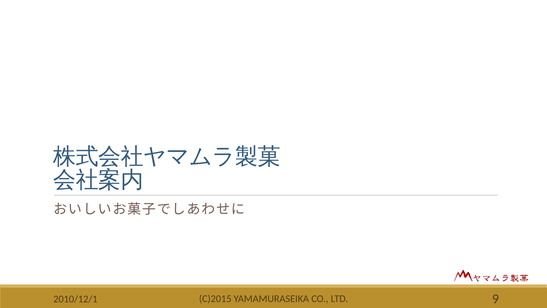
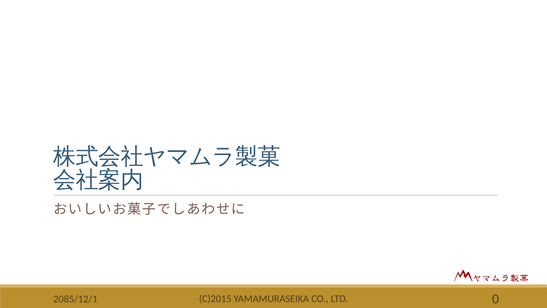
9: 9 -> 0
2010/12/1: 2010/12/1 -> 2085/12/1
